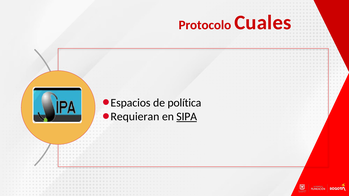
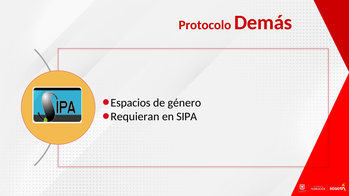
Cuales: Cuales -> Demás
política: política -> género
SIPA underline: present -> none
